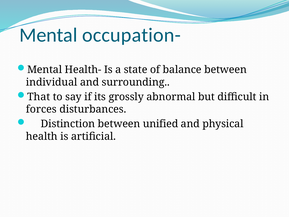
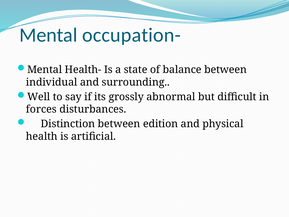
That: That -> Well
unified: unified -> edition
